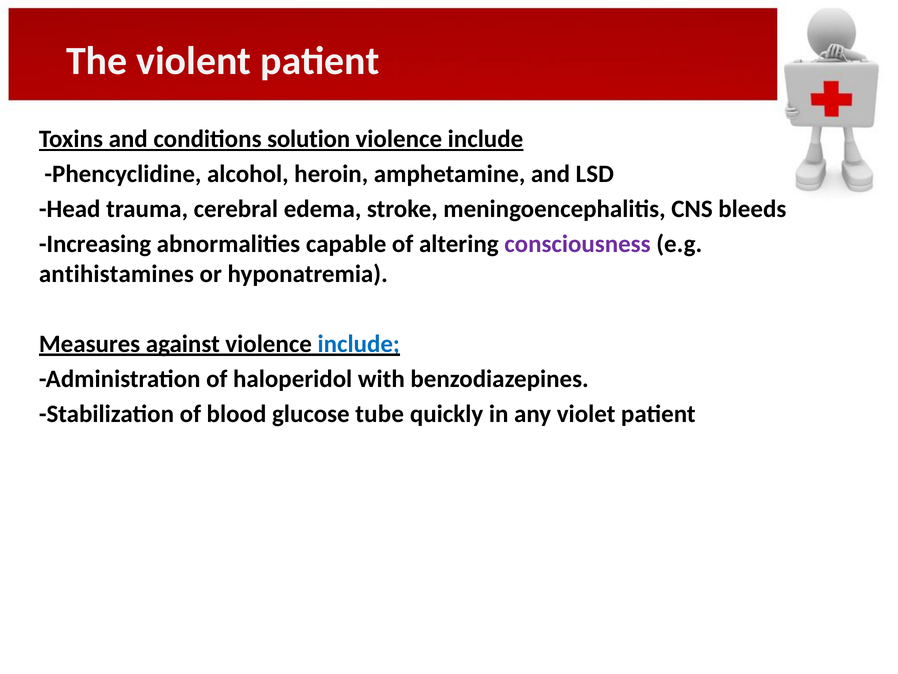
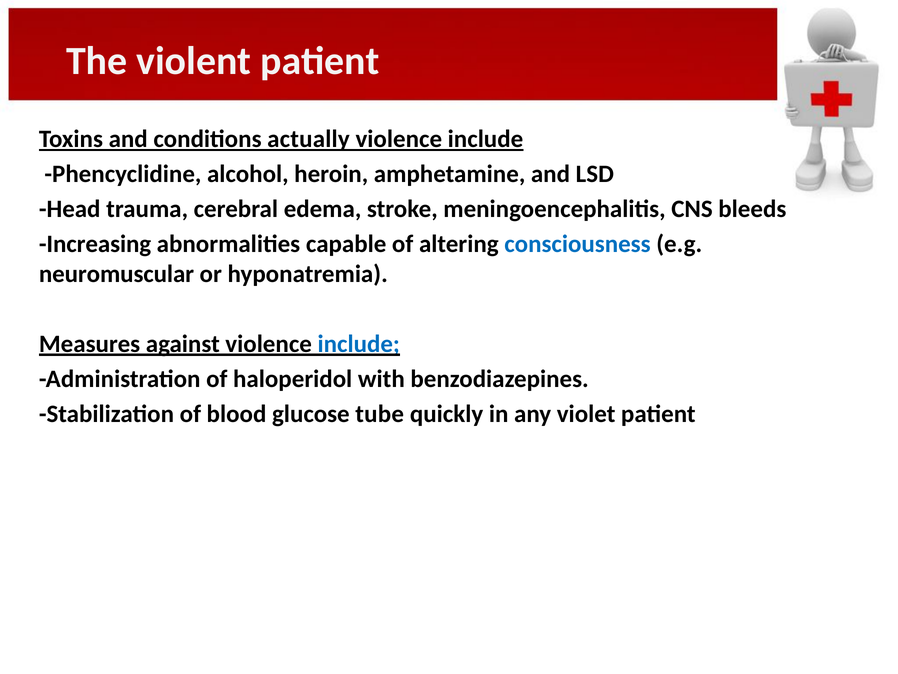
solution: solution -> actually
consciousness colour: purple -> blue
antihistamines: antihistamines -> neuromuscular
